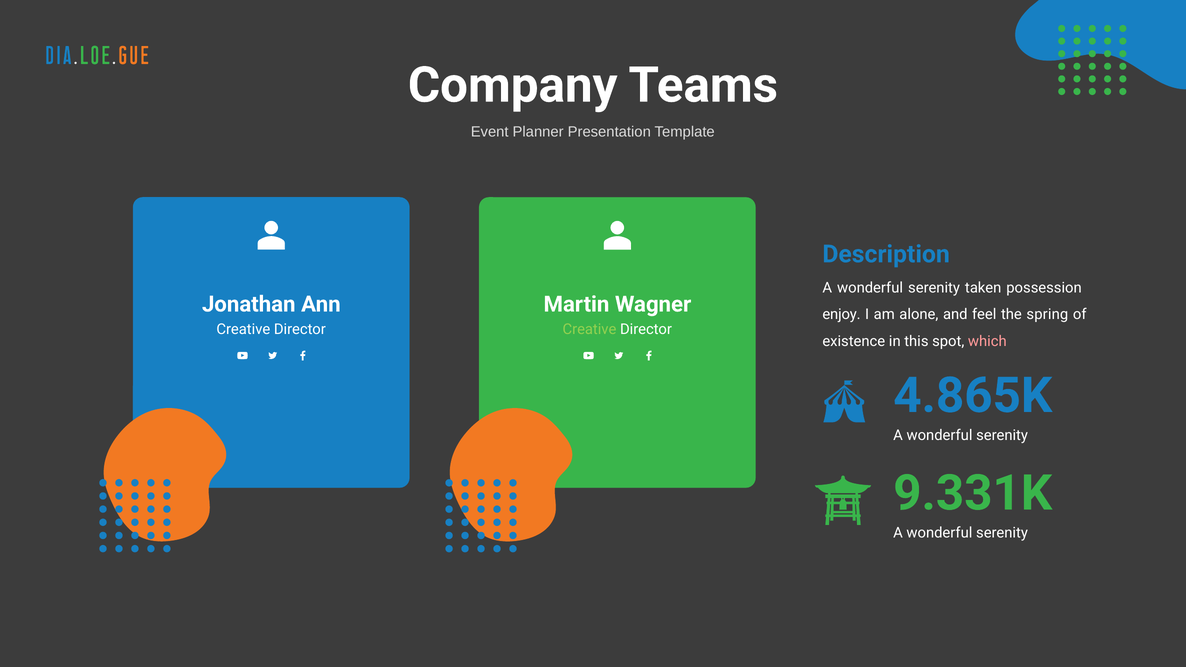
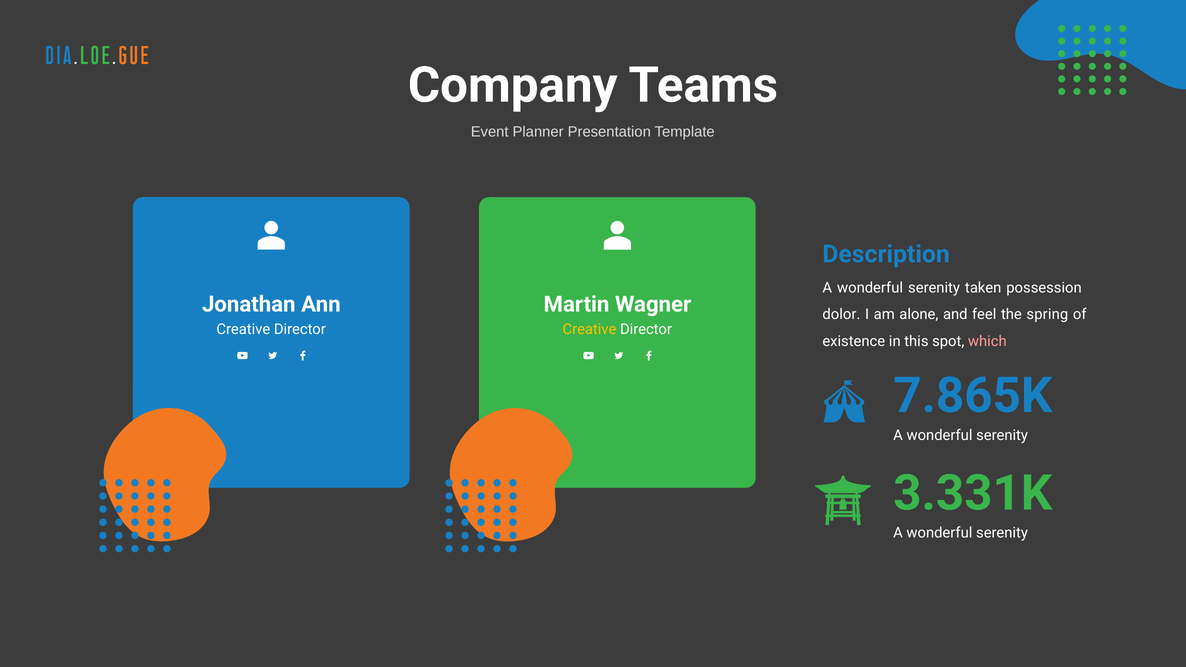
enjoy: enjoy -> dolor
Creative at (589, 330) colour: light green -> yellow
4.865K: 4.865K -> 7.865K
9.331K: 9.331K -> 3.331K
